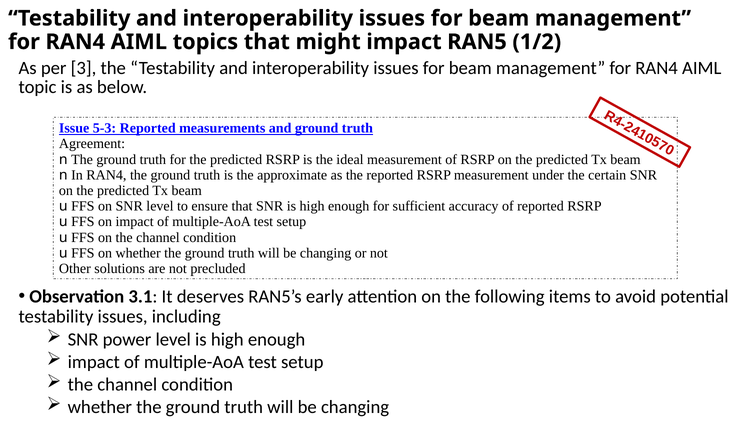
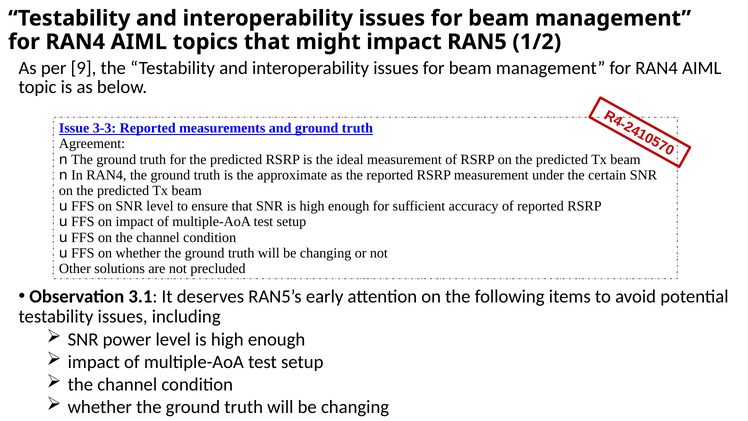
3: 3 -> 9
5-3: 5-3 -> 3-3
